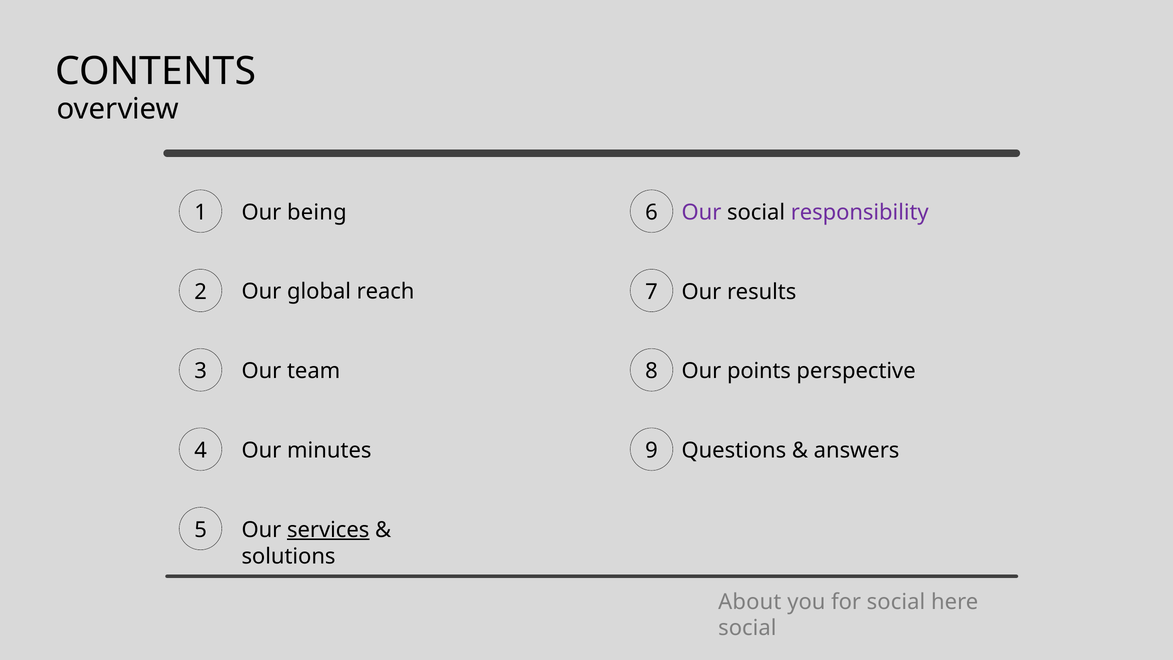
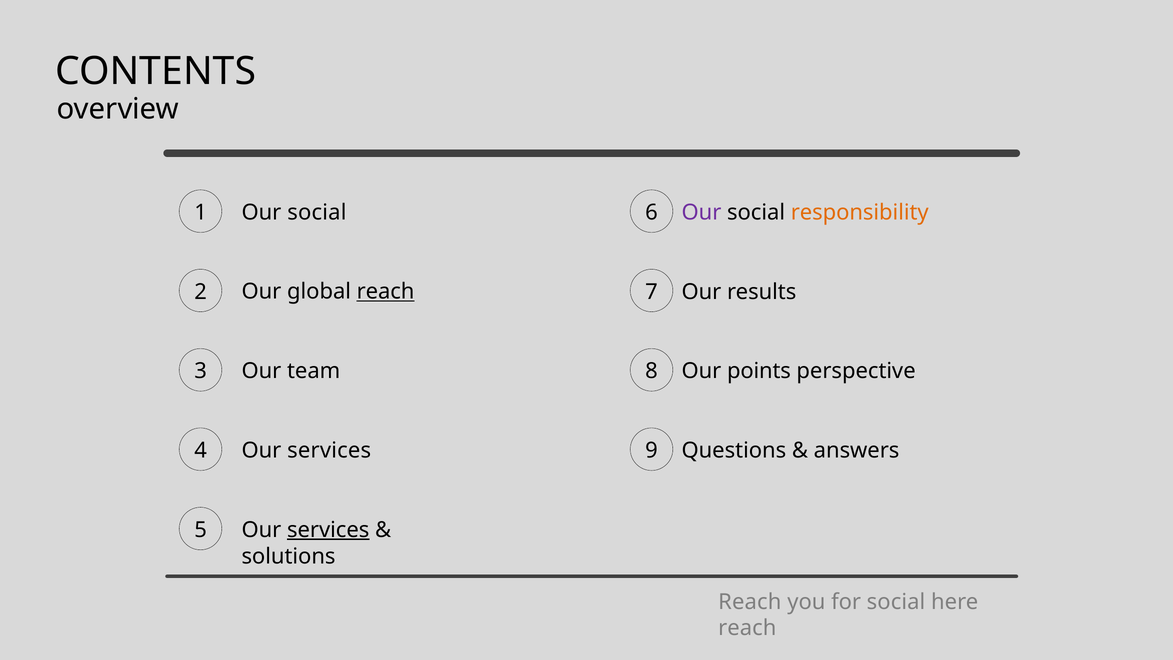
being at (317, 212): being -> social
responsibility colour: purple -> orange
reach at (386, 291) underline: none -> present
minutes at (329, 450): minutes -> services
About at (750, 602): About -> Reach
social at (747, 628): social -> reach
